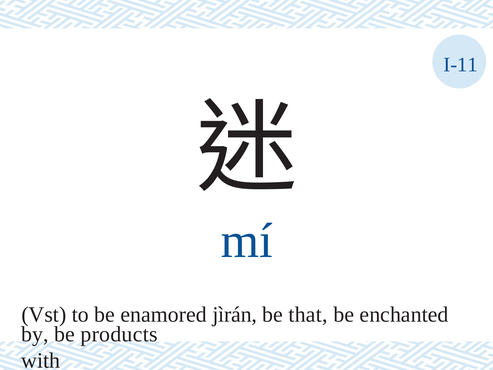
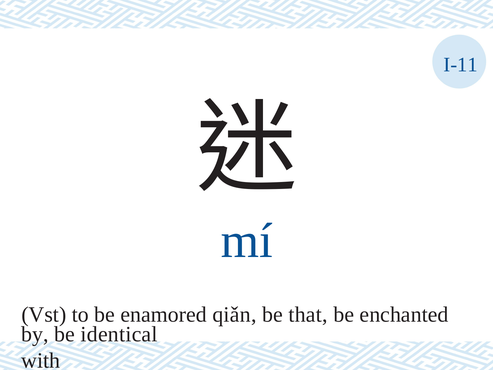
jìrán: jìrán -> qiǎn
products: products -> identical
